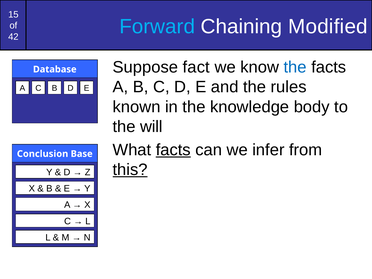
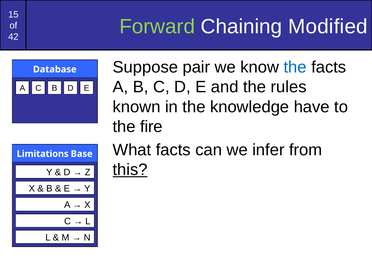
Forward colour: light blue -> light green
fact: fact -> pair
body: body -> have
will: will -> fire
facts at (173, 150) underline: present -> none
Conclusion: Conclusion -> Limitations
